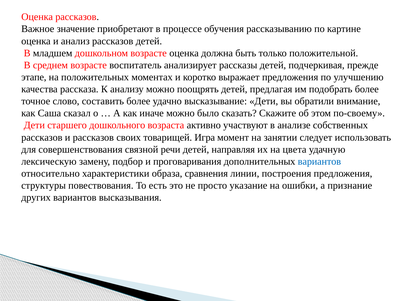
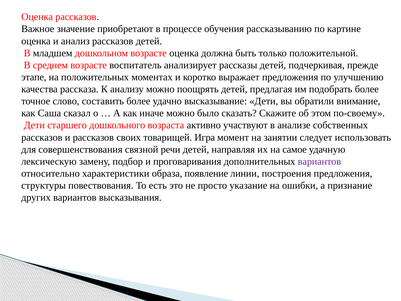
цвета: цвета -> самое
вариантов at (319, 161) colour: blue -> purple
сравнения: сравнения -> появление
